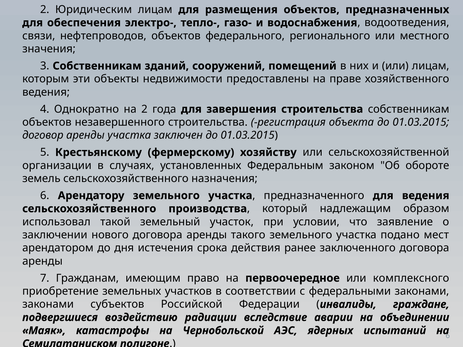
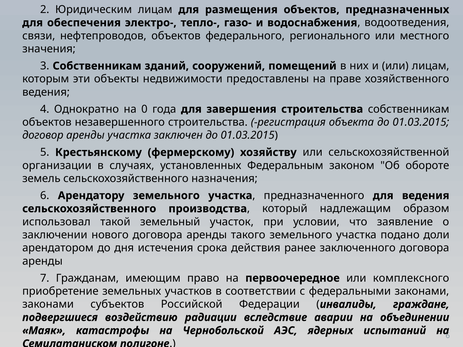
на 2: 2 -> 0
мест: мест -> доли
